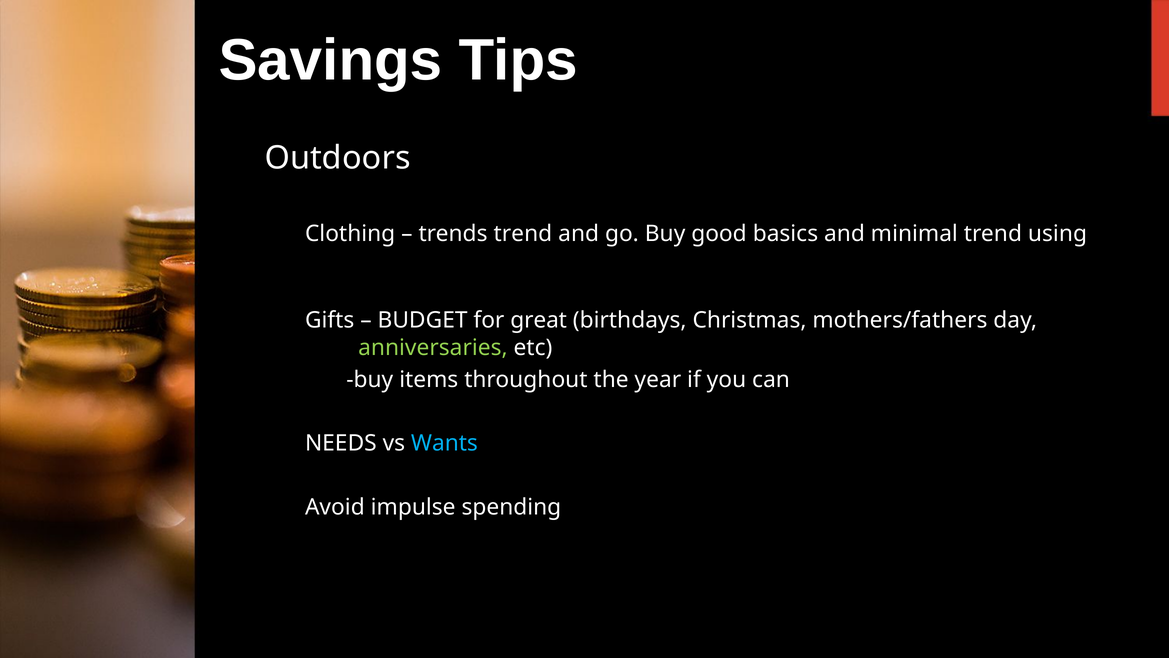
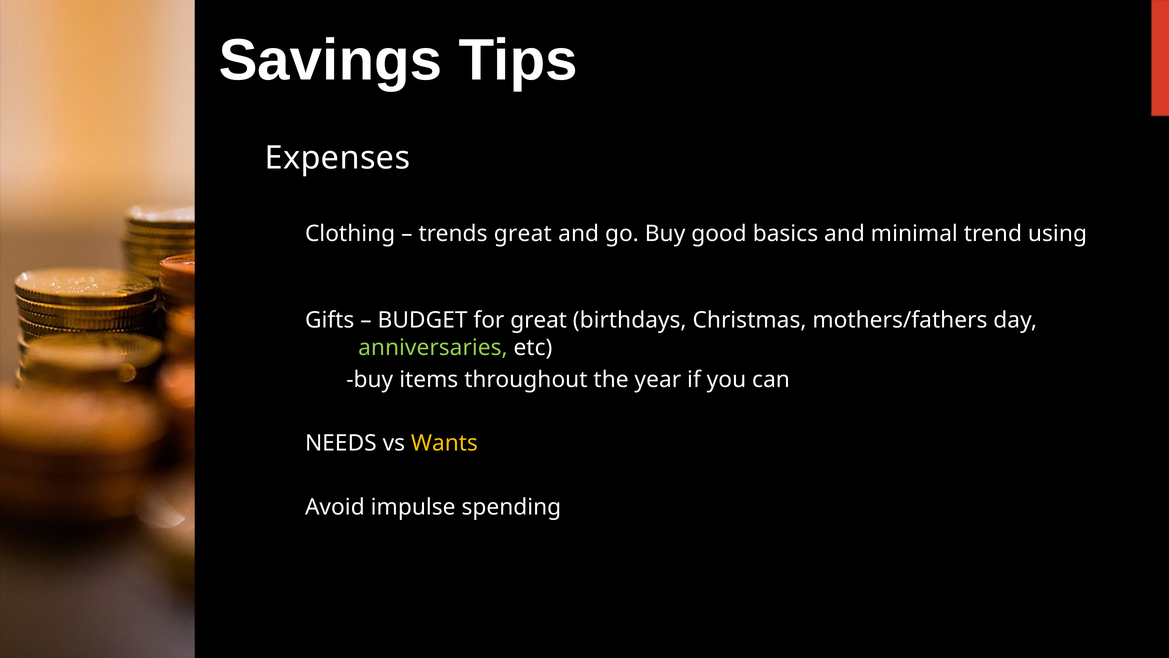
Outdoors: Outdoors -> Expenses
trends trend: trend -> great
Wants colour: light blue -> yellow
